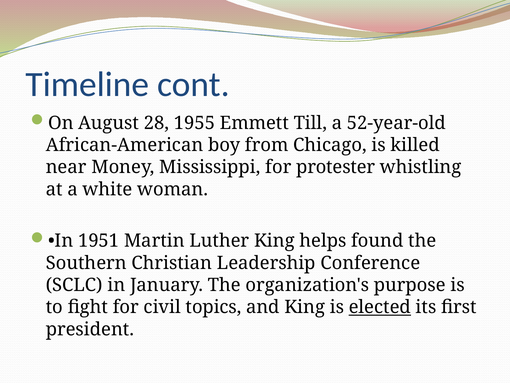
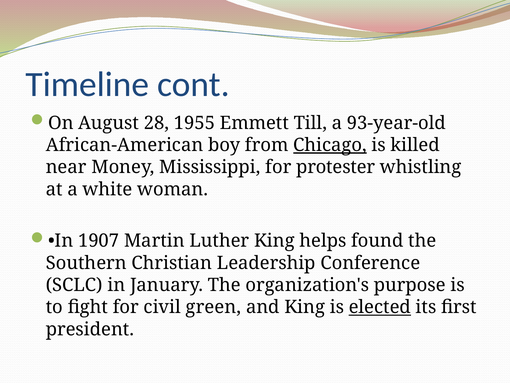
52-year-old: 52-year-old -> 93-year-old
Chicago underline: none -> present
1951: 1951 -> 1907
topics: topics -> green
